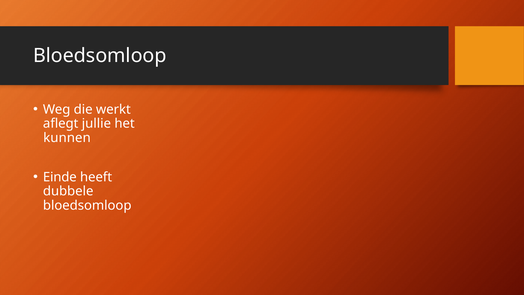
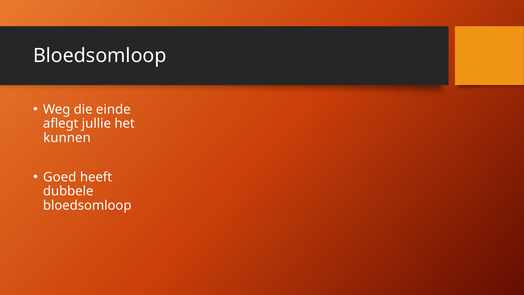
werkt: werkt -> einde
Einde: Einde -> Goed
